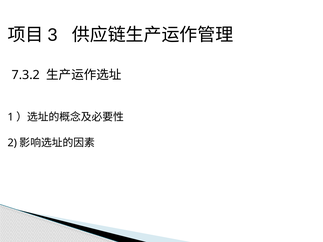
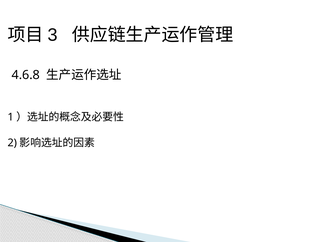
7.3.2: 7.3.2 -> 4.6.8
